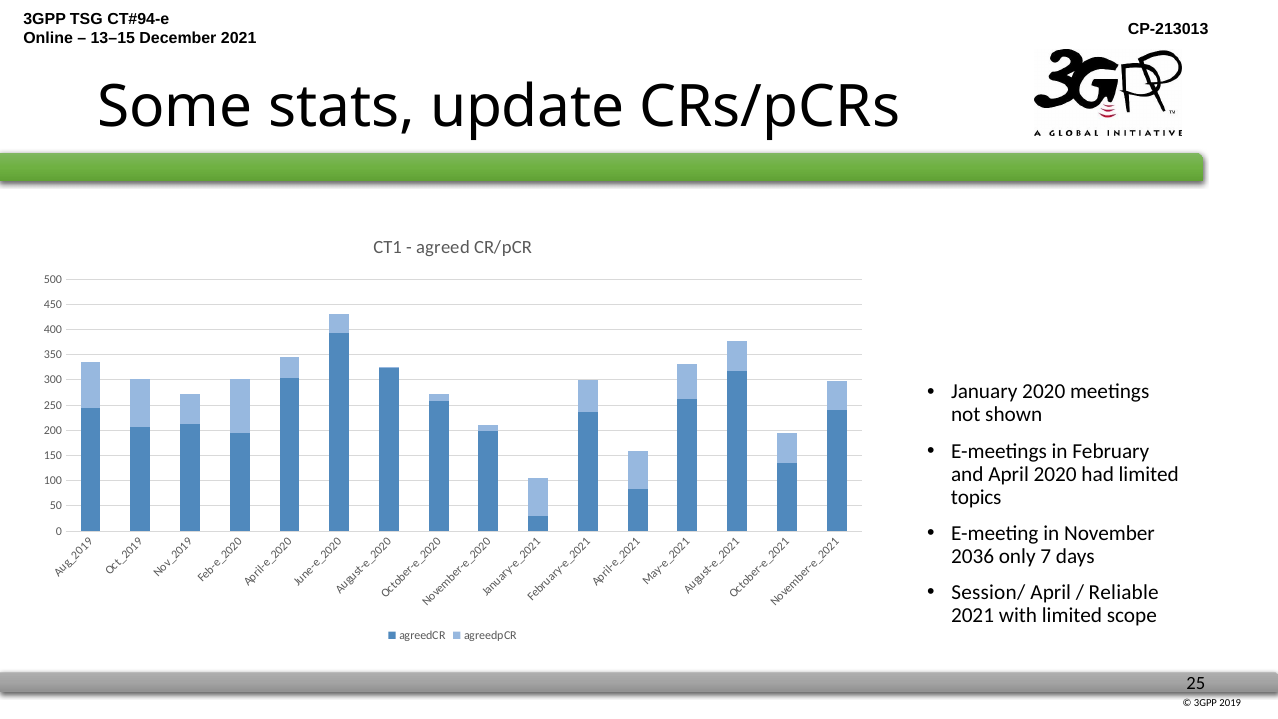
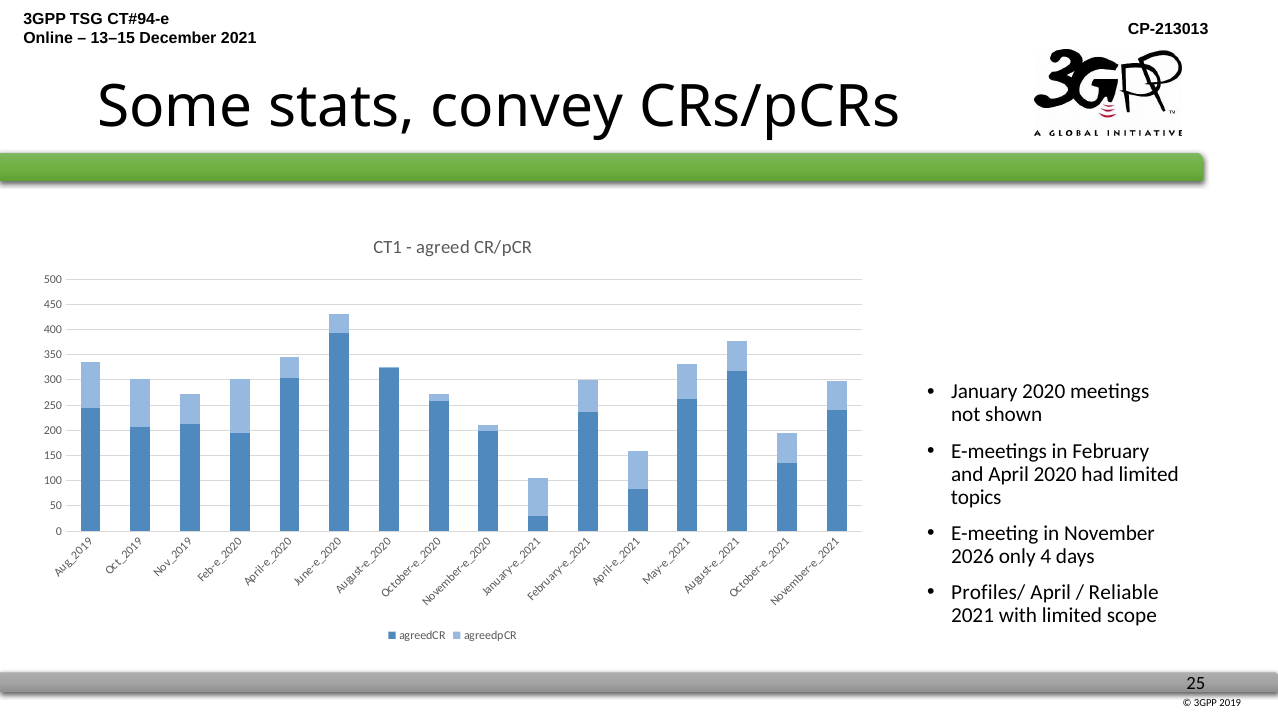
update: update -> convey
2036: 2036 -> 2026
7: 7 -> 4
Session/: Session/ -> Profiles/
